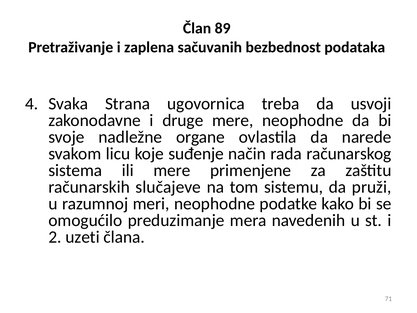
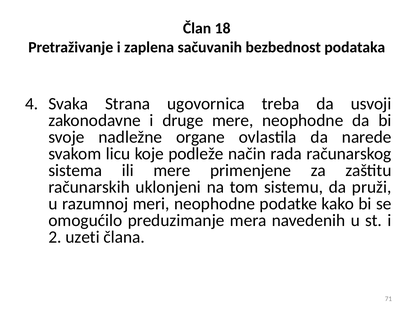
89: 89 -> 18
suđenje: suđenje -> podleže
slučajeve: slučajeve -> uklonjeni
